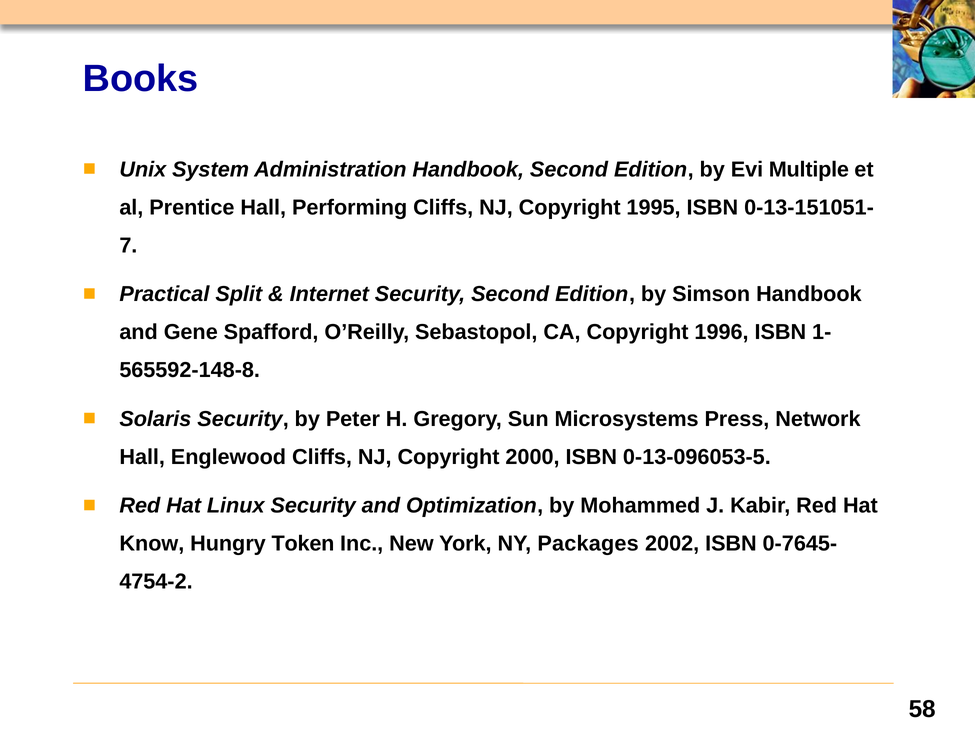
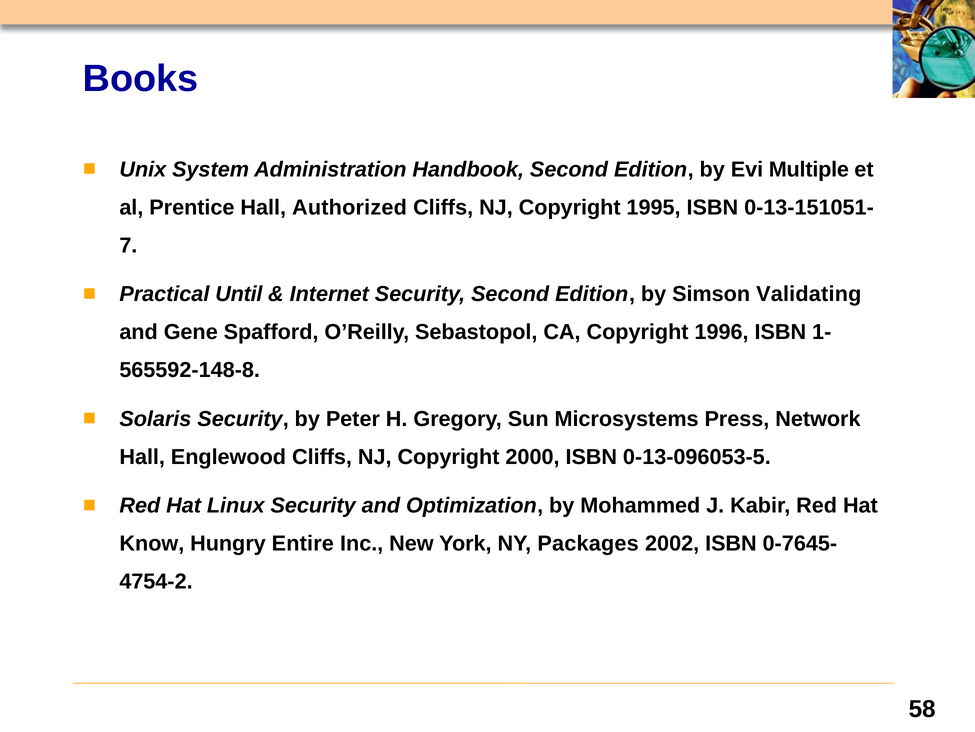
Performing: Performing -> Authorized
Split: Split -> Until
Simson Handbook: Handbook -> Validating
Token: Token -> Entire
